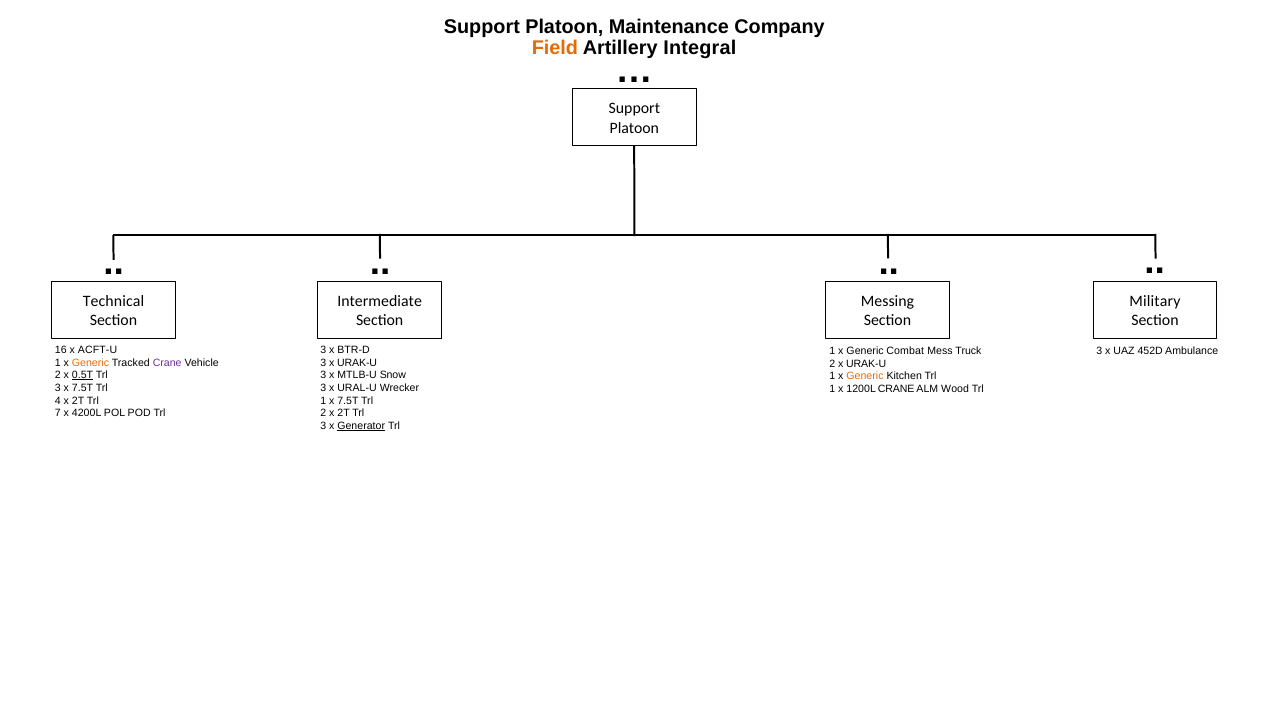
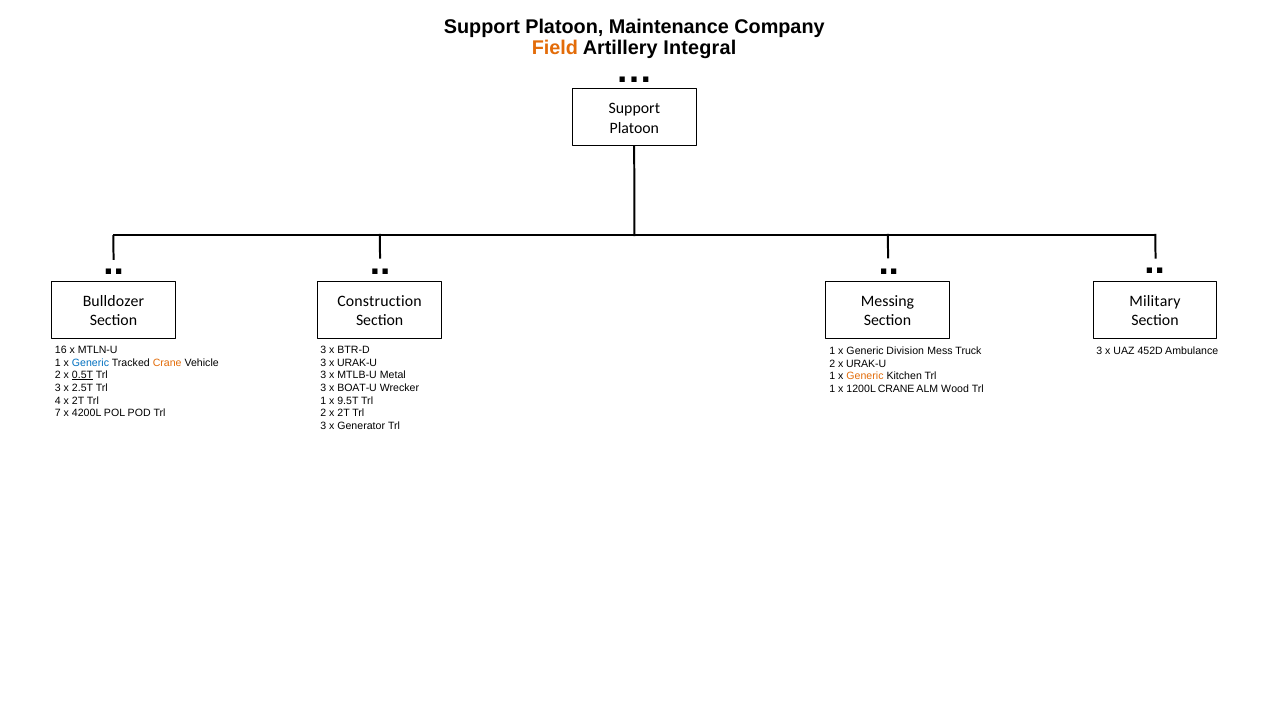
Intermediate: Intermediate -> Construction
Technical: Technical -> Bulldozer
ACFT-U: ACFT-U -> MTLN-U
Combat: Combat -> Division
Generic at (90, 362) colour: orange -> blue
Crane at (167, 362) colour: purple -> orange
Snow: Snow -> Metal
3 x 7.5T: 7.5T -> 2.5T
URAL-U: URAL-U -> BOAT-U
1 x 7.5T: 7.5T -> 9.5T
Generator underline: present -> none
